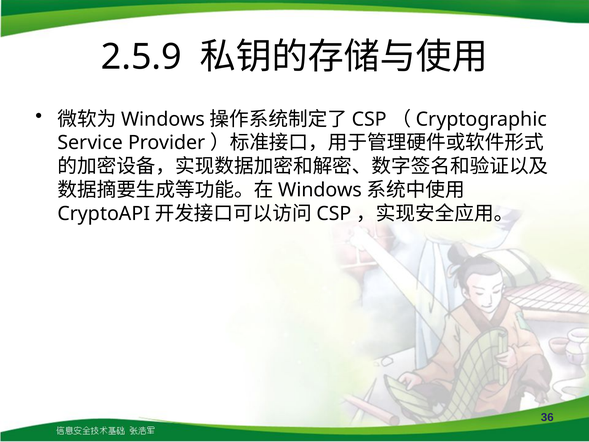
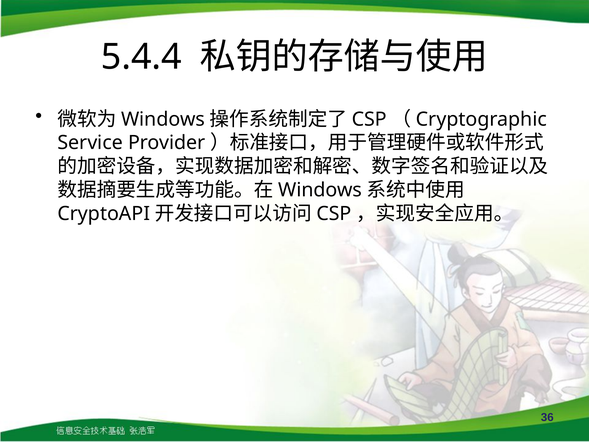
2.5.9: 2.5.9 -> 5.4.4
